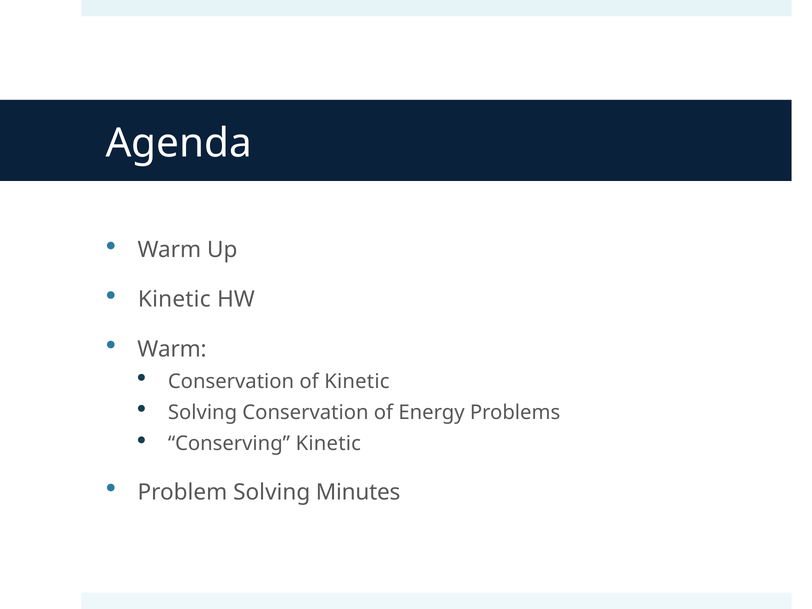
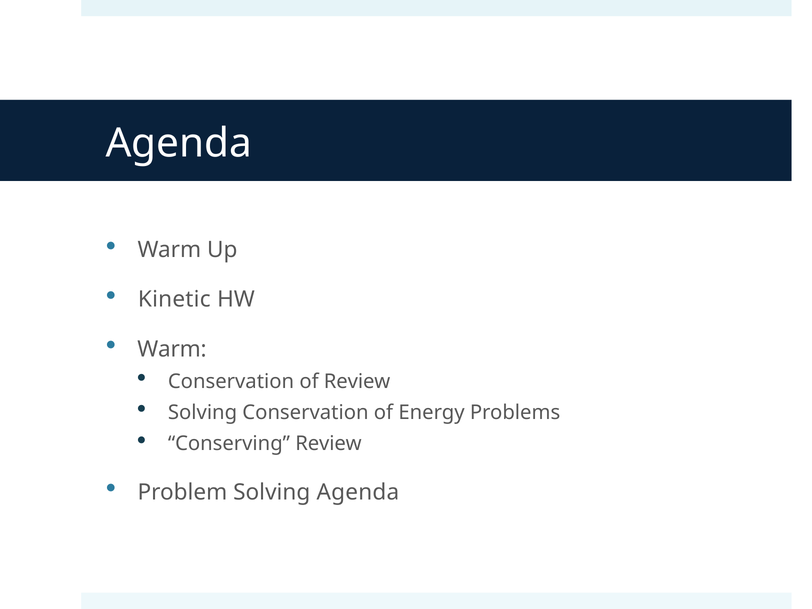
of Kinetic: Kinetic -> Review
Conserving Kinetic: Kinetic -> Review
Solving Minutes: Minutes -> Agenda
